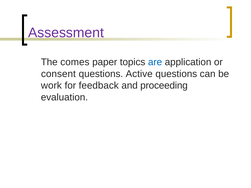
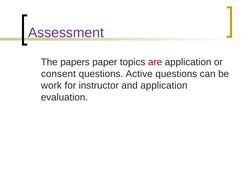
comes: comes -> papers
are colour: blue -> red
feedback: feedback -> instructor
and proceeding: proceeding -> application
